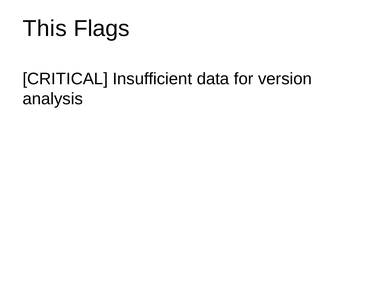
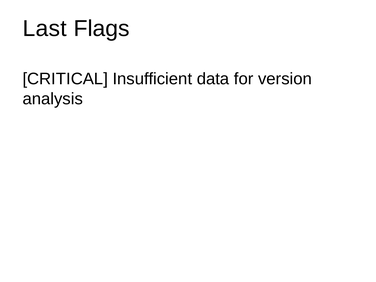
This: This -> Last
